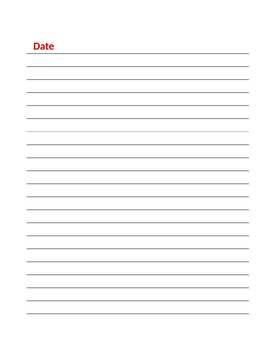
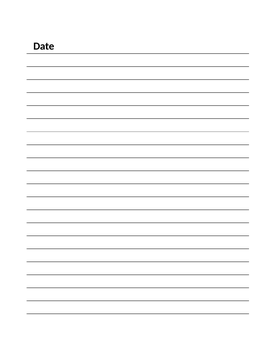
Date colour: red -> black
